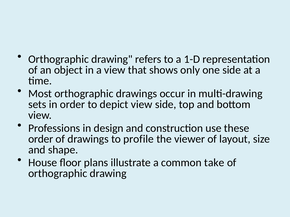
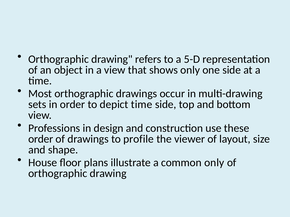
1-D: 1-D -> 5-D
depict view: view -> time
common take: take -> only
